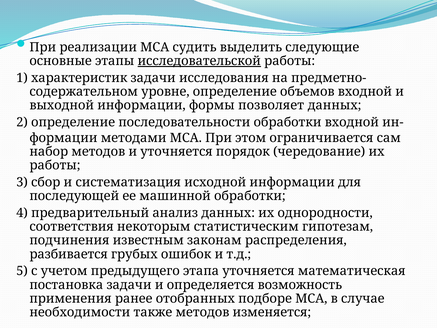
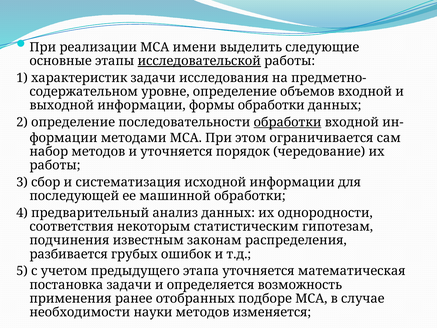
судить: судить -> имени
формы позволяет: позволяет -> обработки
обработки at (288, 122) underline: none -> present
также: также -> науки
